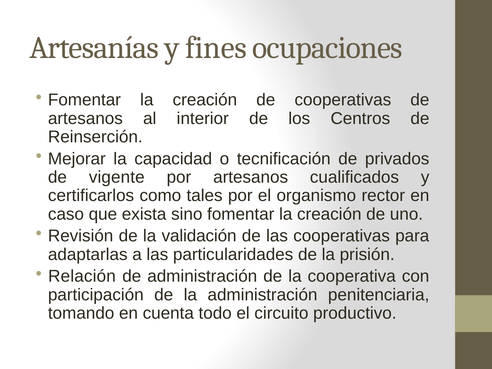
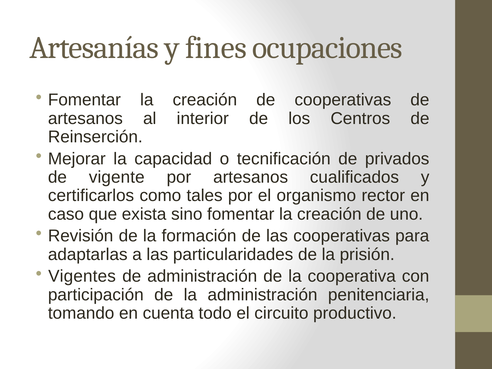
validación: validación -> formación
Relación: Relación -> Vigentes
